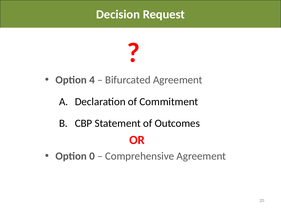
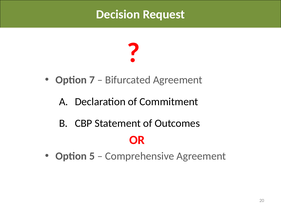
4: 4 -> 7
0: 0 -> 5
